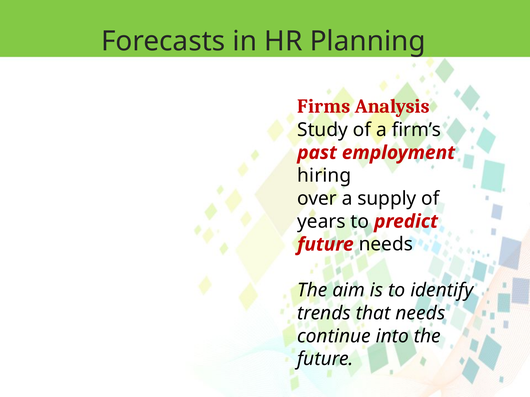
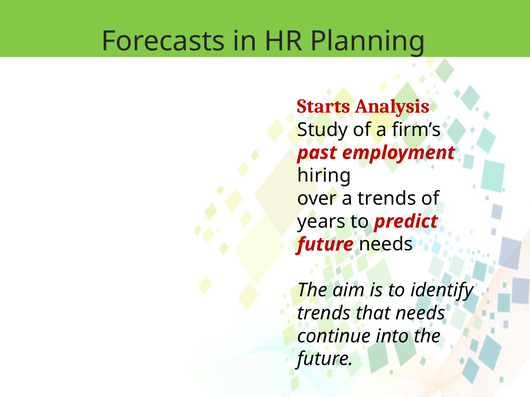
Firms: Firms -> Starts
a supply: supply -> trends
